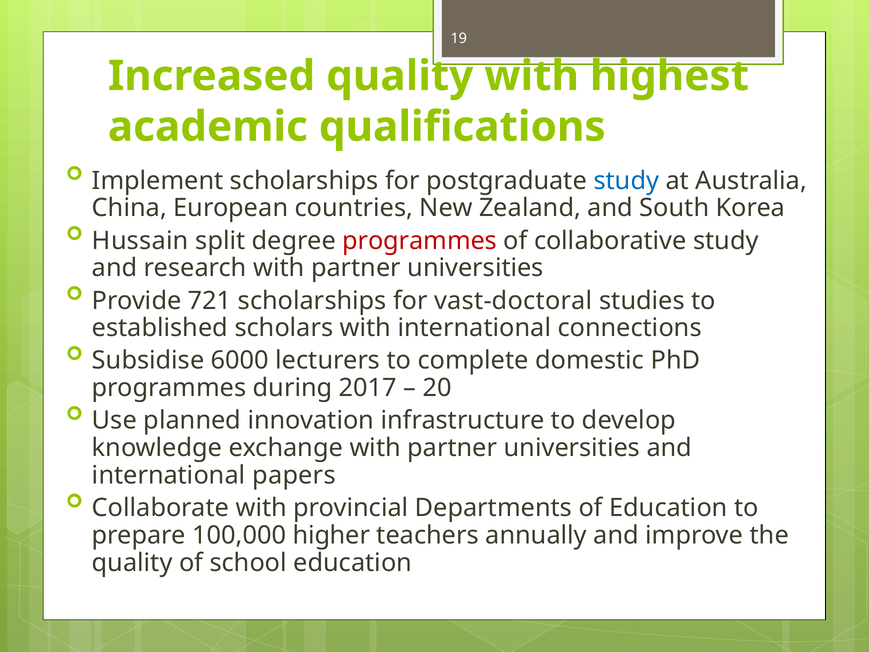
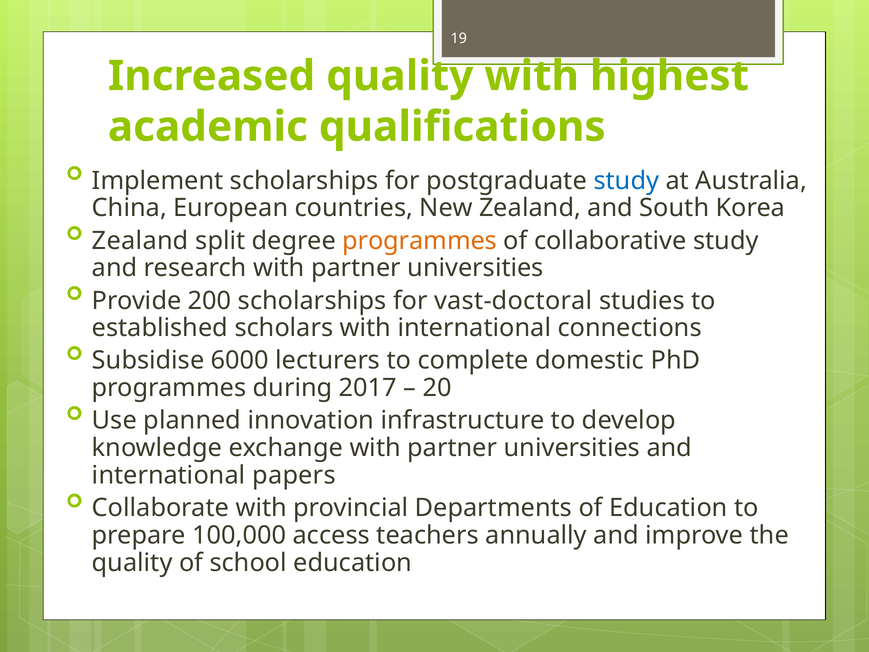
Hussain at (140, 241): Hussain -> Zealand
programmes at (420, 241) colour: red -> orange
721: 721 -> 200
higher: higher -> access
